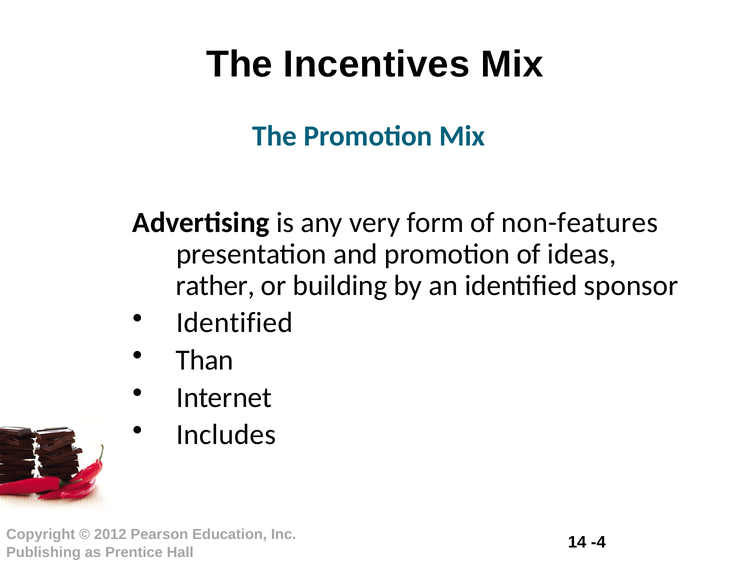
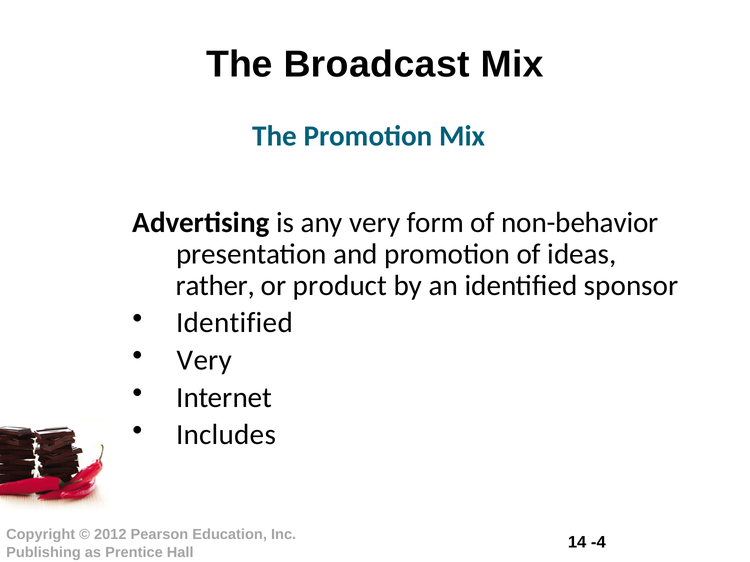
Incentives: Incentives -> Broadcast
non-features: non-features -> non-behavior
building: building -> product
Than at (205, 360): Than -> Very
